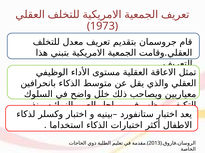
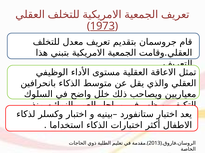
1973 underline: none -> present
